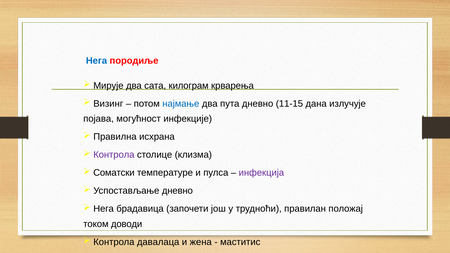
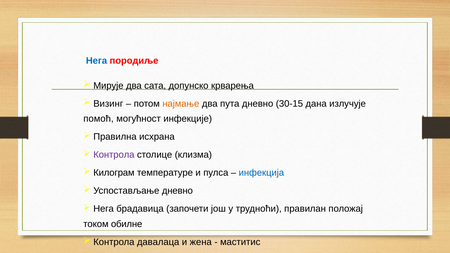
килограм: килограм -> допунско
најмање colour: blue -> orange
11-15: 11-15 -> 30-15
појава: појава -> помоћ
Соматски: Соматски -> Килограм
инфекција colour: purple -> blue
доводи: доводи -> обилне
